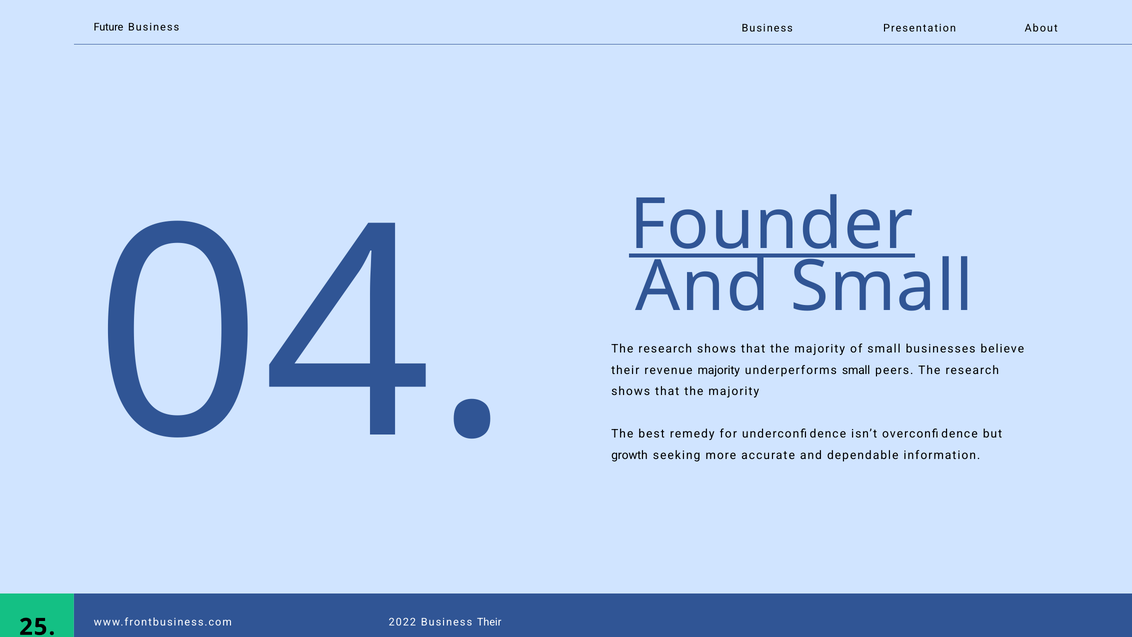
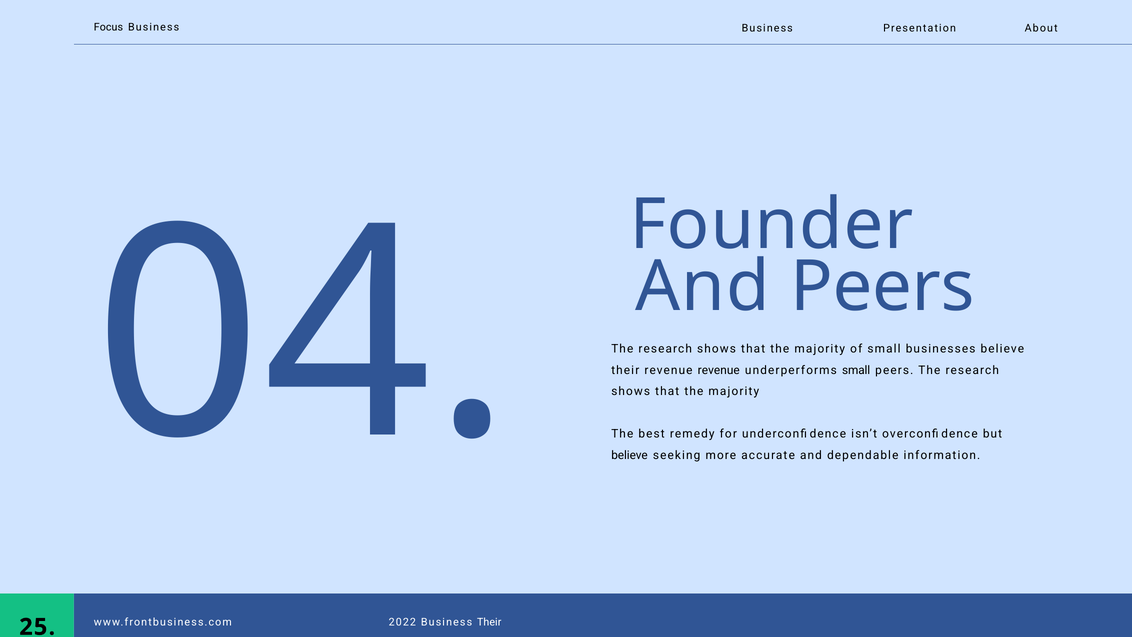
Future: Future -> Focus
Founder underline: present -> none
And Small: Small -> Peers
revenue majority: majority -> revenue
growth at (629, 455): growth -> believe
